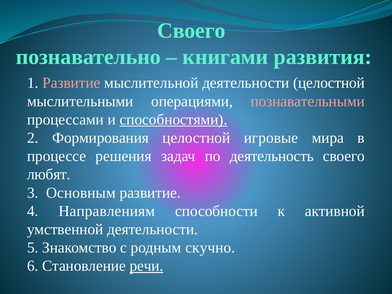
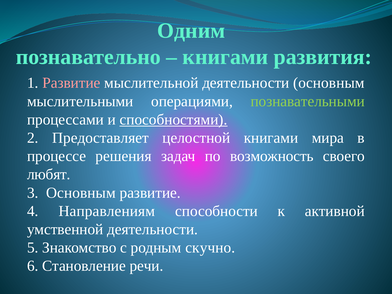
Своего at (191, 31): Своего -> Одним
деятельности целостной: целостной -> основным
познавательными colour: pink -> light green
Формирования: Формирования -> Предоставляет
целостной игровые: игровые -> книгами
деятельность: деятельность -> возможность
речи underline: present -> none
